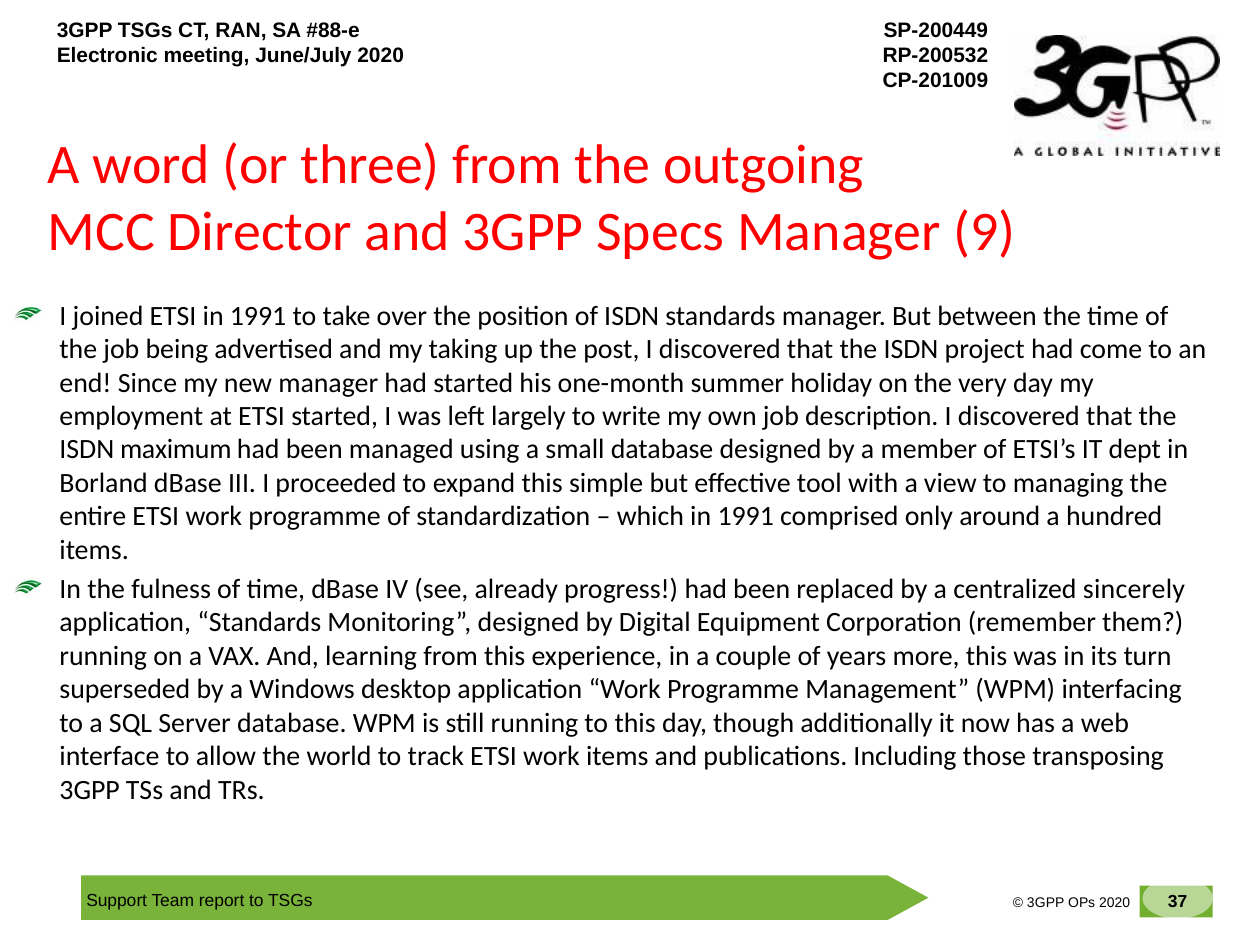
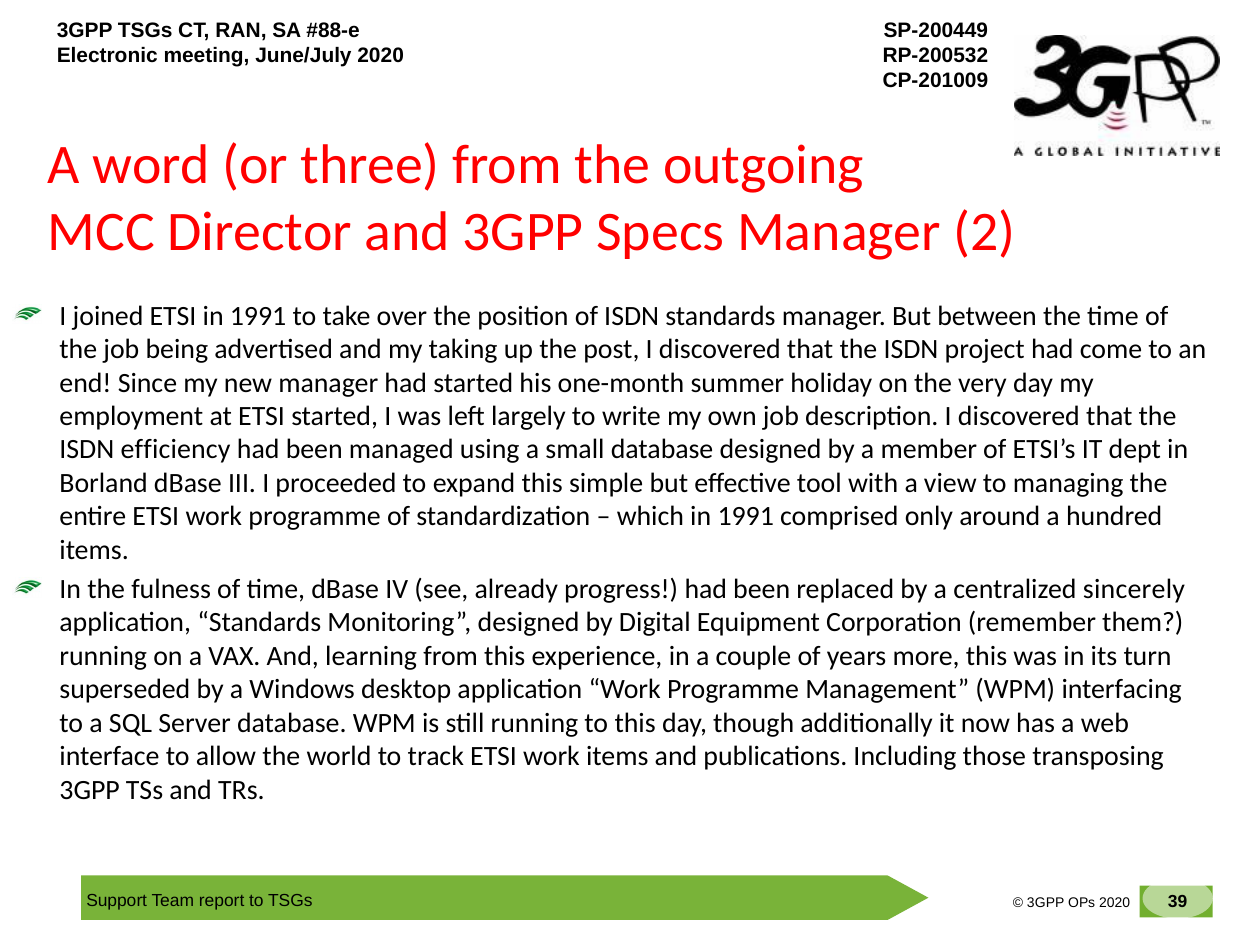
9: 9 -> 2
maximum: maximum -> efficiency
37: 37 -> 39
